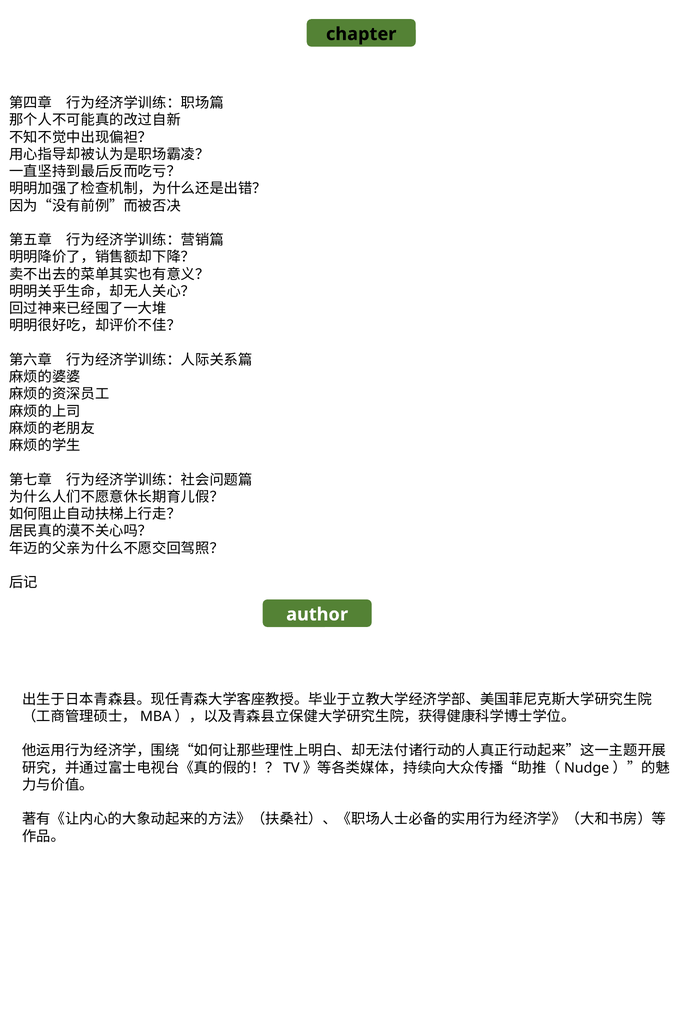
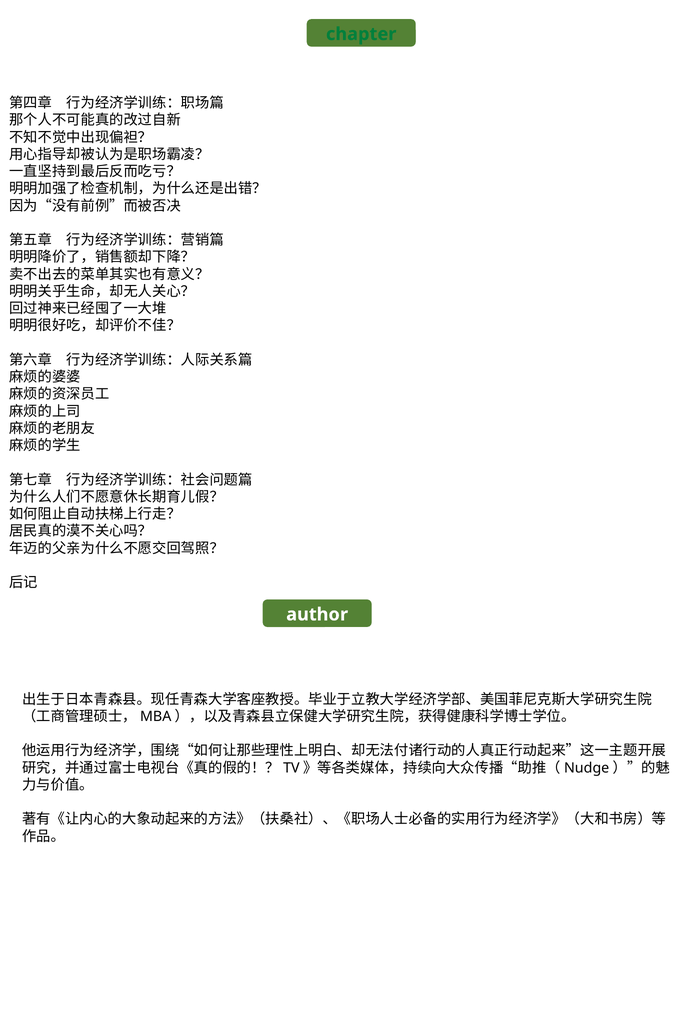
chapter colour: black -> green
